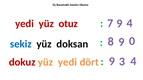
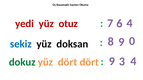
9 at (119, 24): 9 -> 6
dokuz colour: red -> green
yüz yedi: yedi -> dört
